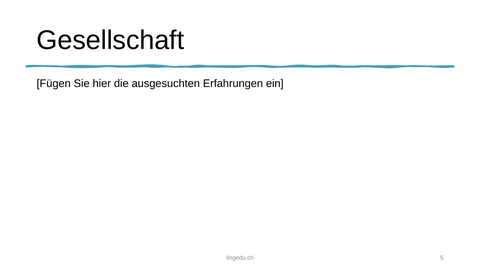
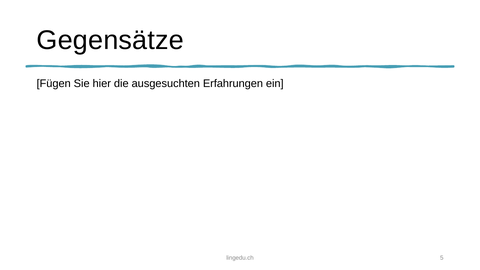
Gesellschaft: Gesellschaft -> Gegensätze
